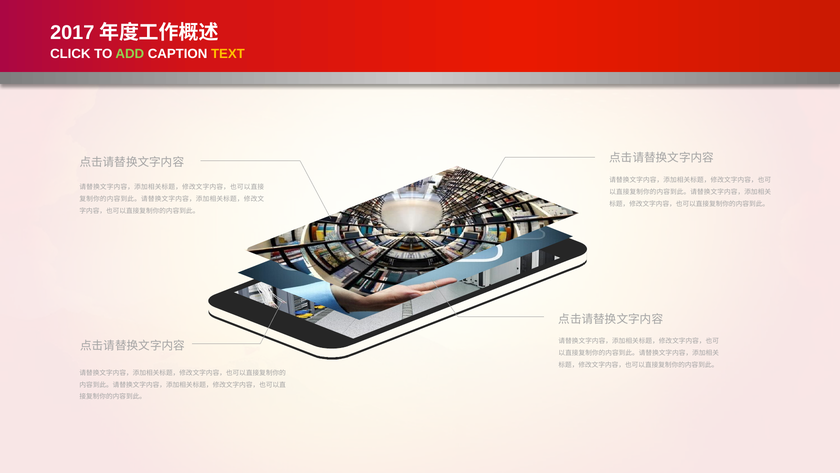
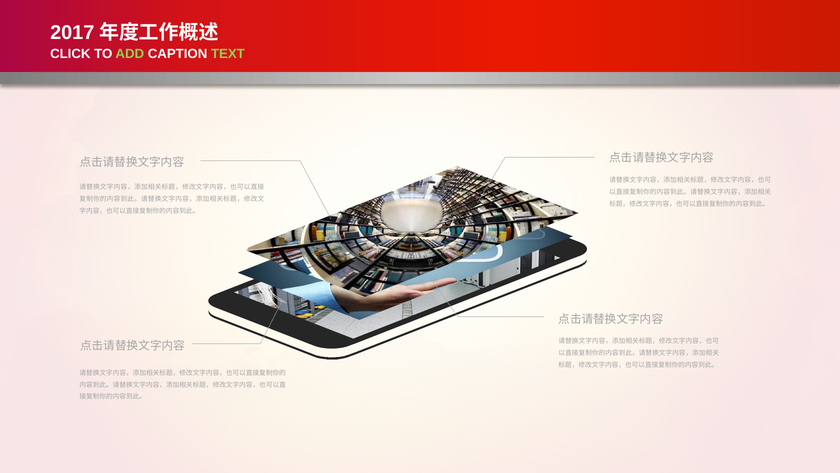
TEXT colour: yellow -> light green
